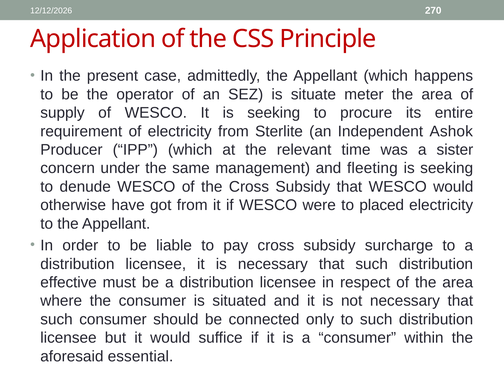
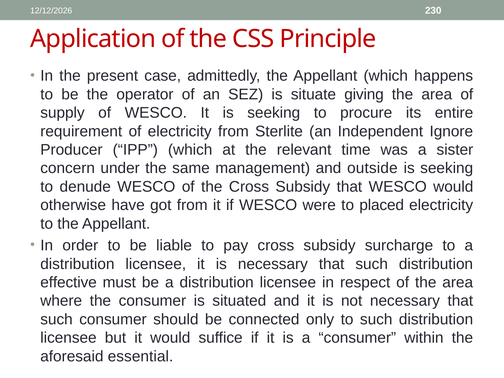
270: 270 -> 230
meter: meter -> giving
Ashok: Ashok -> Ignore
fleeting: fleeting -> outside
